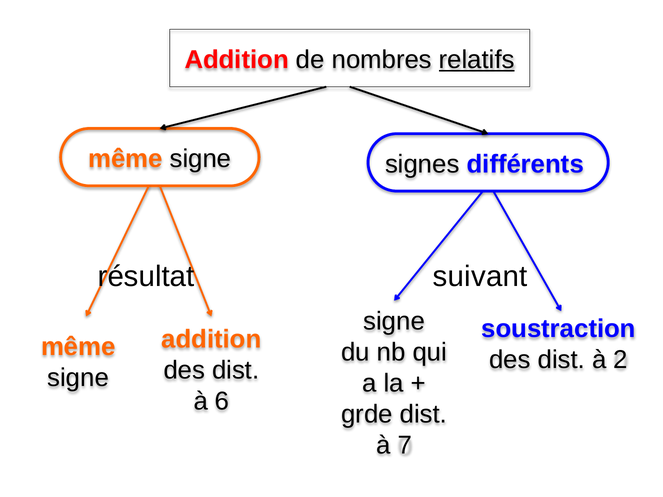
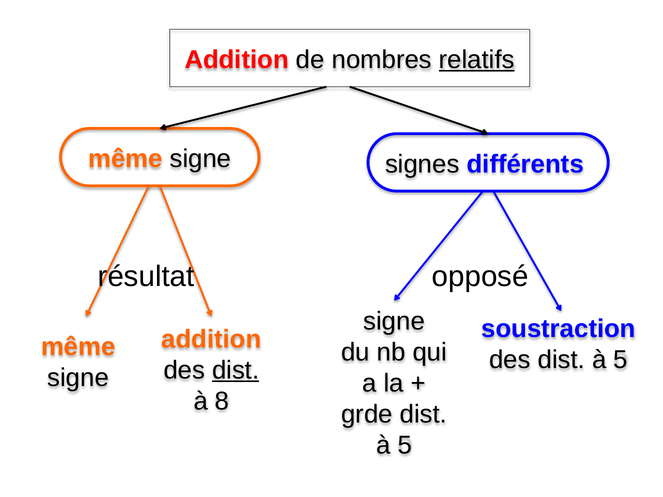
suivant: suivant -> opposé
des dist à 2: 2 -> 5
dist at (236, 370) underline: none -> present
6: 6 -> 8
7 at (405, 445): 7 -> 5
